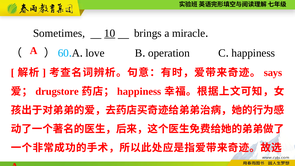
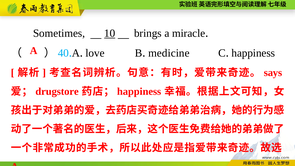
60: 60 -> 40
operation: operation -> medicine
